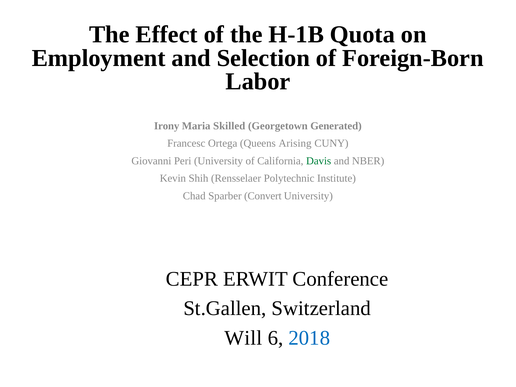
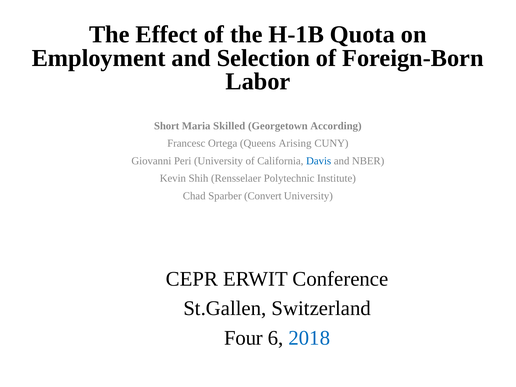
Irony: Irony -> Short
Generated: Generated -> According
Davis colour: green -> blue
Will: Will -> Four
